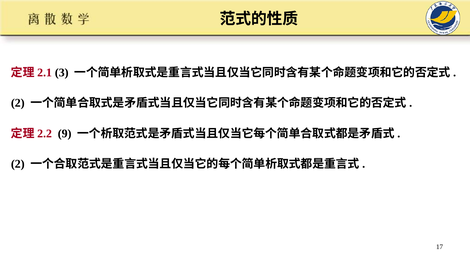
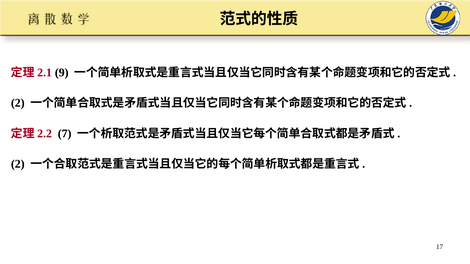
3: 3 -> 9
9: 9 -> 7
